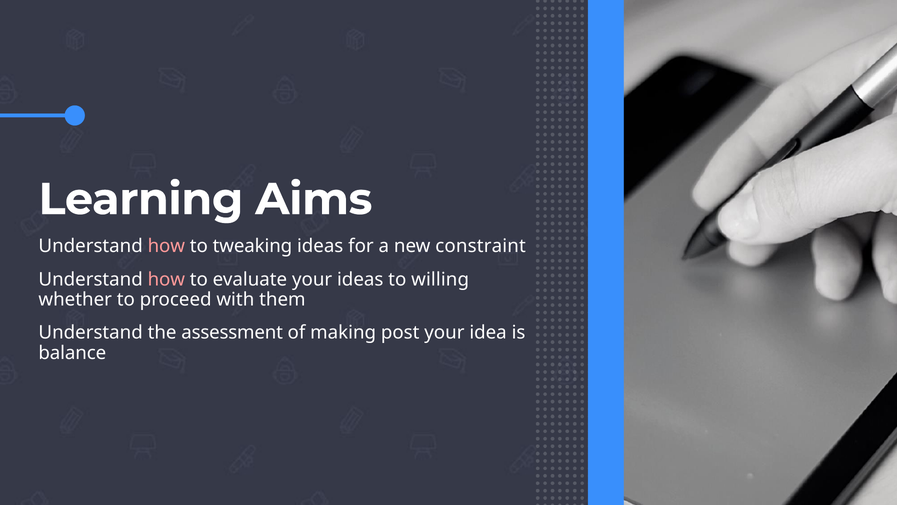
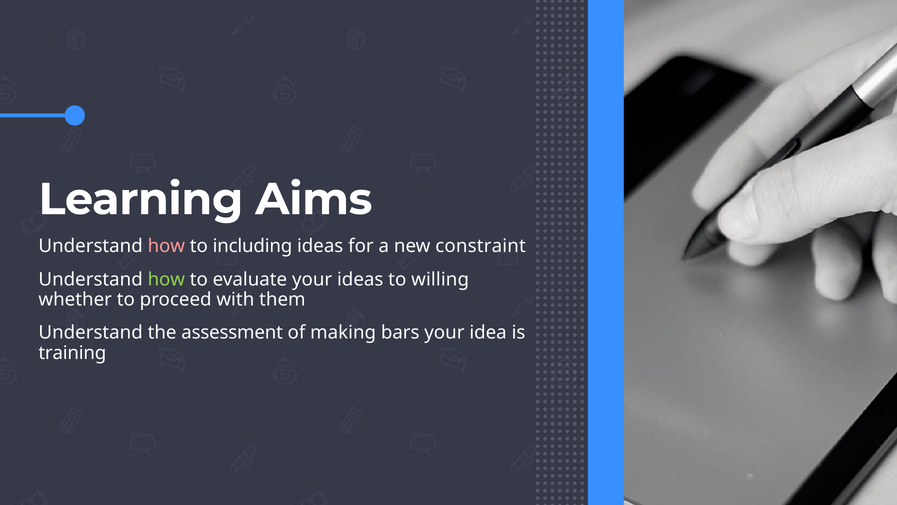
tweaking: tweaking -> including
how at (166, 279) colour: pink -> light green
post: post -> bars
balance: balance -> training
